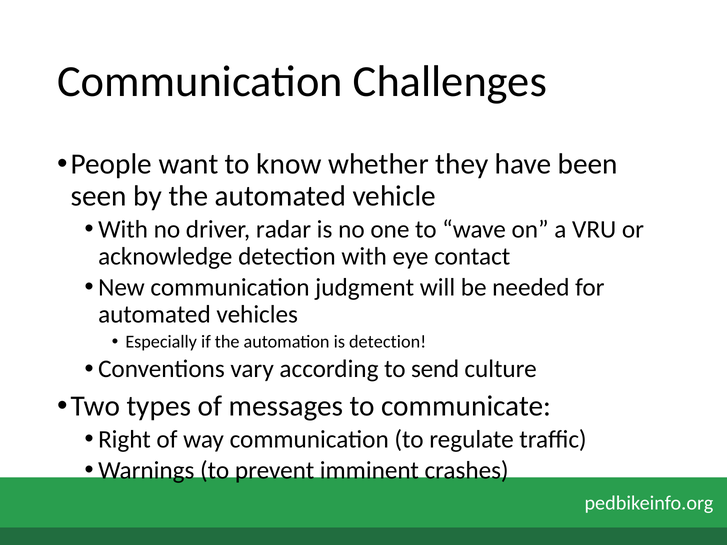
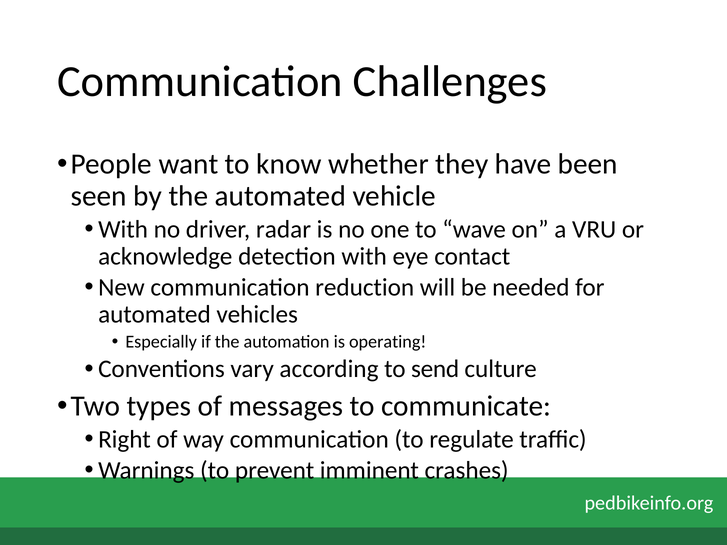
judgment: judgment -> reduction
is detection: detection -> operating
